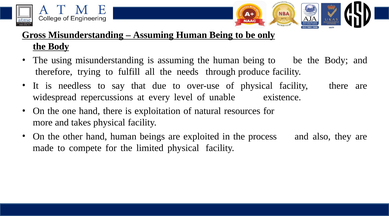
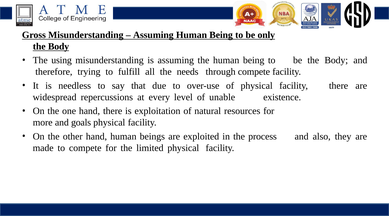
through produce: produce -> compete
takes: takes -> goals
